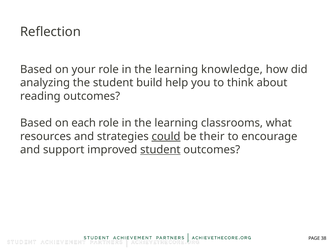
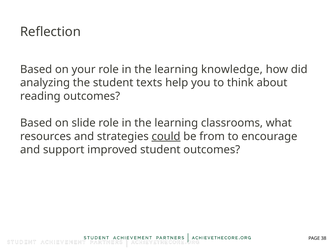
build: build -> texts
each: each -> slide
their: their -> from
student at (160, 150) underline: present -> none
